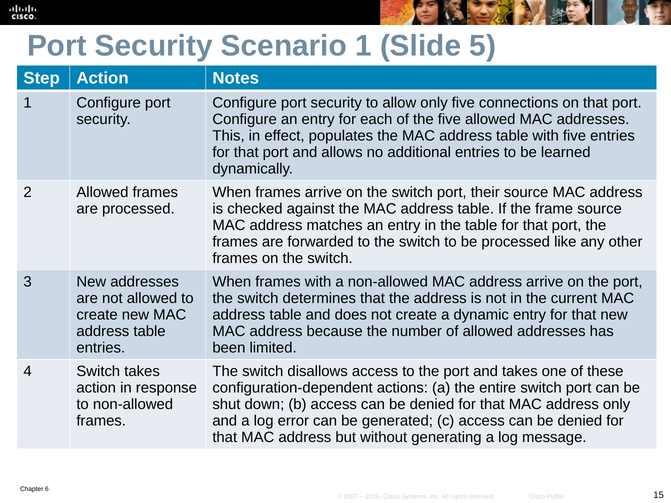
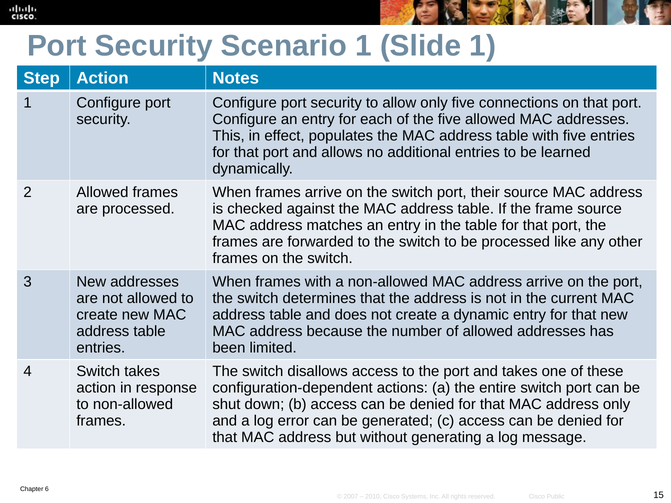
Slide 5: 5 -> 1
